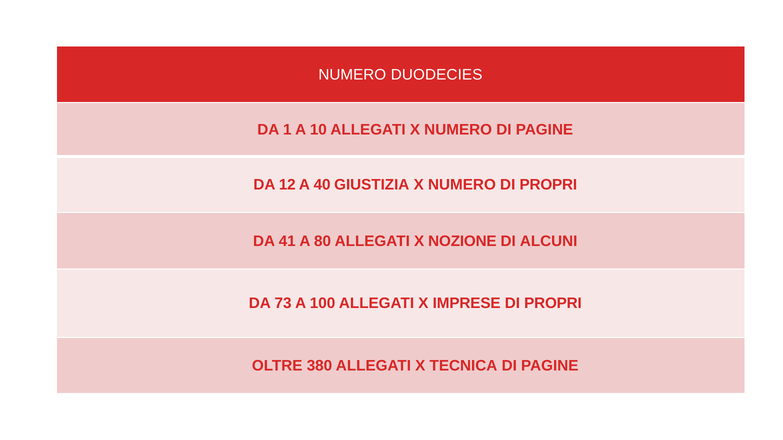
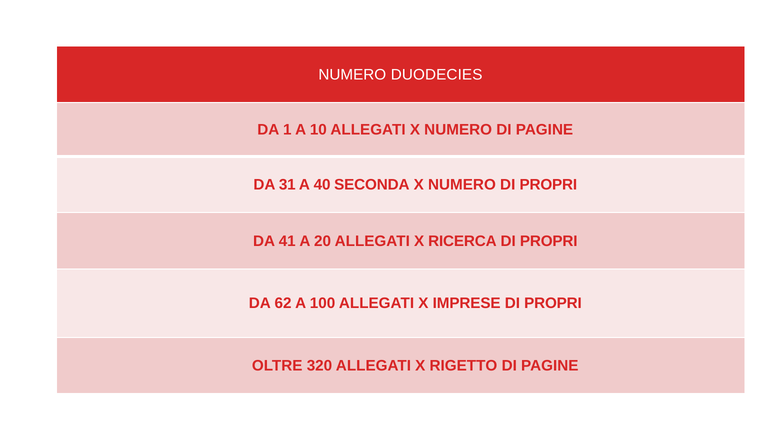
12: 12 -> 31
GIUSTIZIA: GIUSTIZIA -> SECONDA
80: 80 -> 20
NOZIONE: NOZIONE -> RICERCA
ALCUNI at (549, 241): ALCUNI -> PROPRI
73: 73 -> 62
380: 380 -> 320
TECNICA: TECNICA -> RIGETTO
